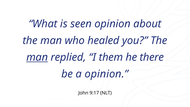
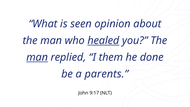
healed underline: none -> present
there: there -> done
a opinion: opinion -> parents
